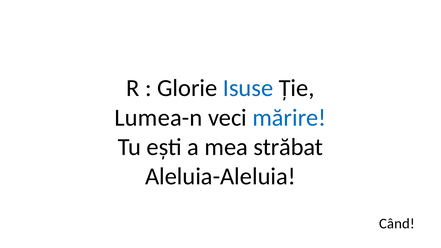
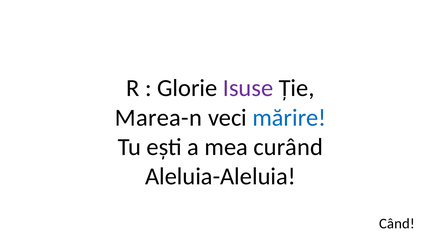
Isuse colour: blue -> purple
Lumea-n: Lumea-n -> Marea-n
străbat: străbat -> curând
